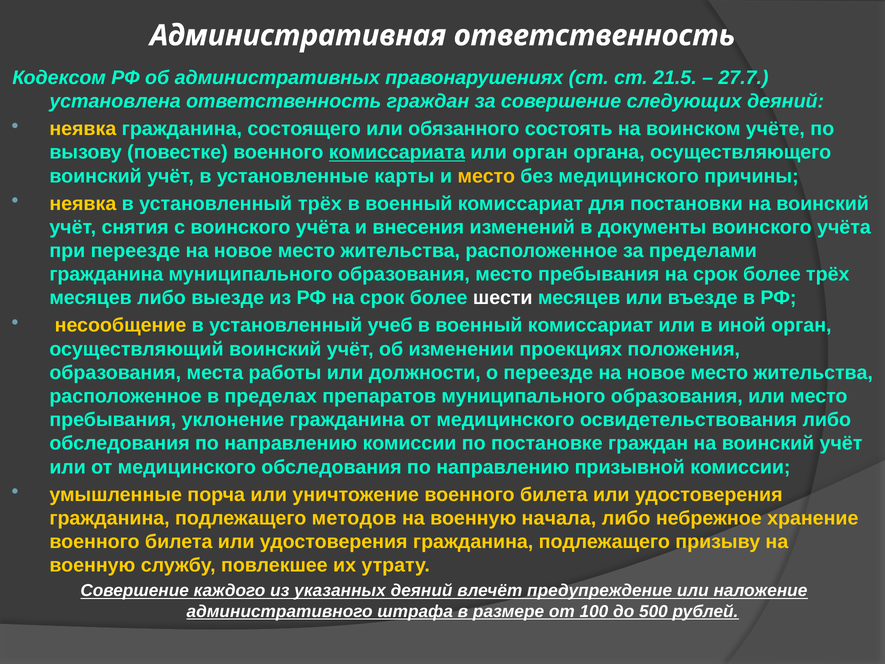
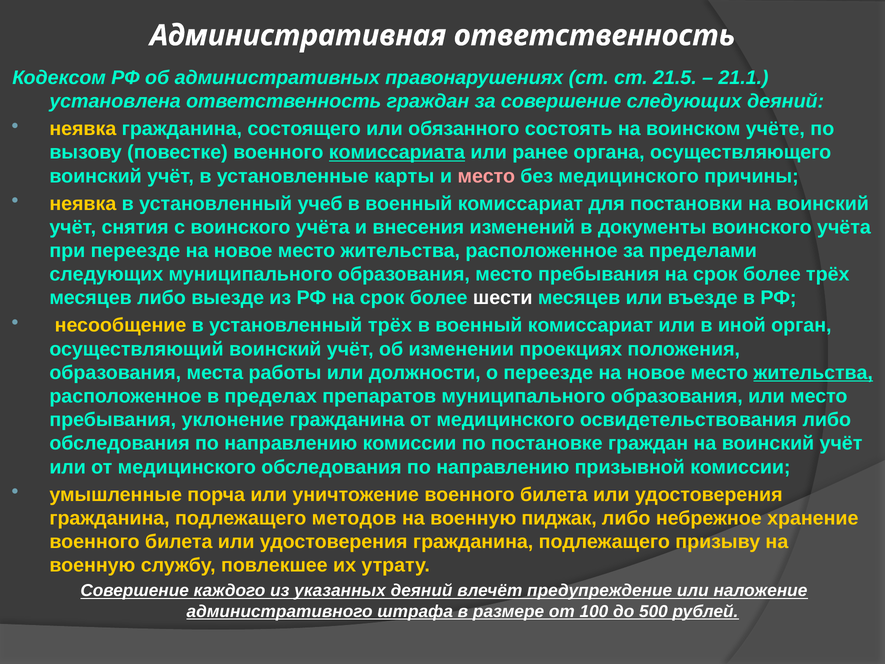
27.7: 27.7 -> 21.1
или орган: орган -> ранее
место at (486, 176) colour: yellow -> pink
установленный трёх: трёх -> учеб
гражданина at (106, 274): гражданина -> следующих
установленный учеб: учеб -> трёх
жительства at (813, 373) underline: none -> present
начала: начала -> пиджак
